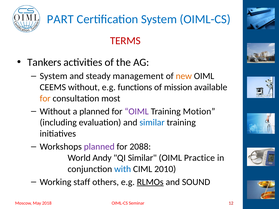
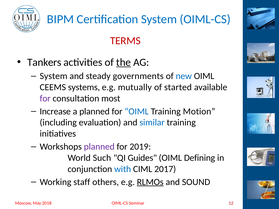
PART: PART -> BIPM
the underline: none -> present
management: management -> governments
new colour: orange -> blue
CEEMS without: without -> systems
functions: functions -> mutually
mission: mission -> started
for at (45, 98) colour: orange -> purple
Without at (55, 111): Without -> Increase
OIML at (137, 111) colour: purple -> blue
2088: 2088 -> 2019
Andy: Andy -> Such
QI Similar: Similar -> Guides
Practice: Practice -> Defining
2010: 2010 -> 2017
